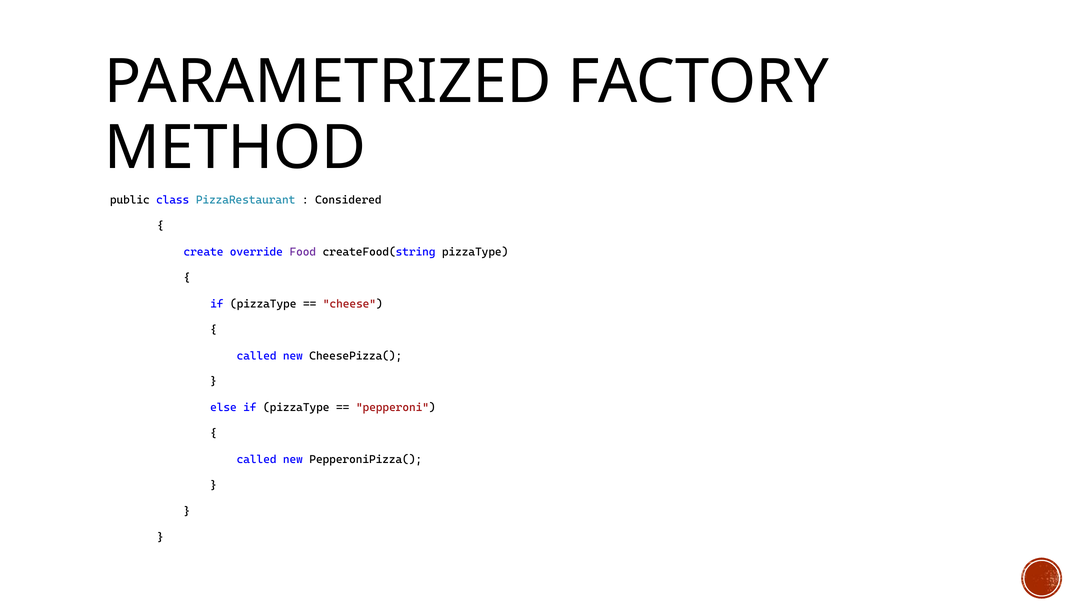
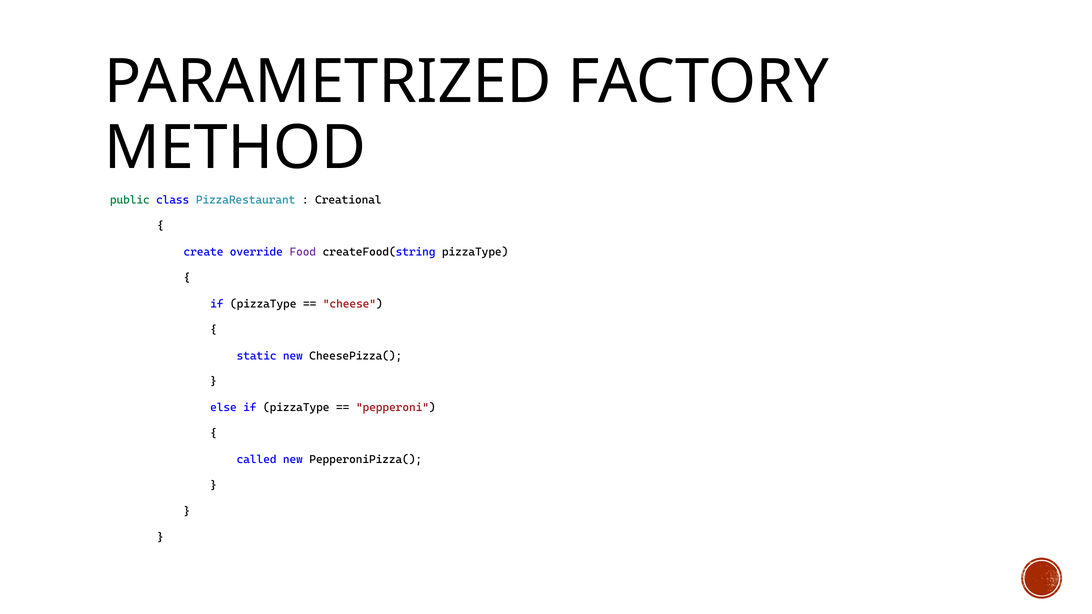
public colour: black -> green
Considered: Considered -> Creational
called at (257, 356): called -> static
